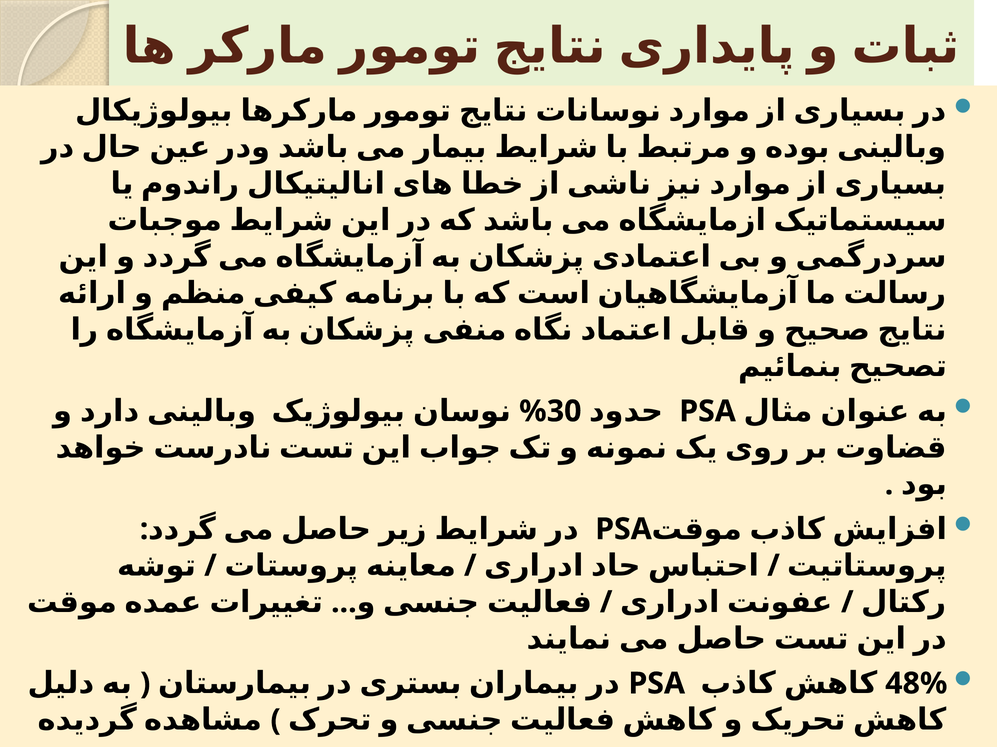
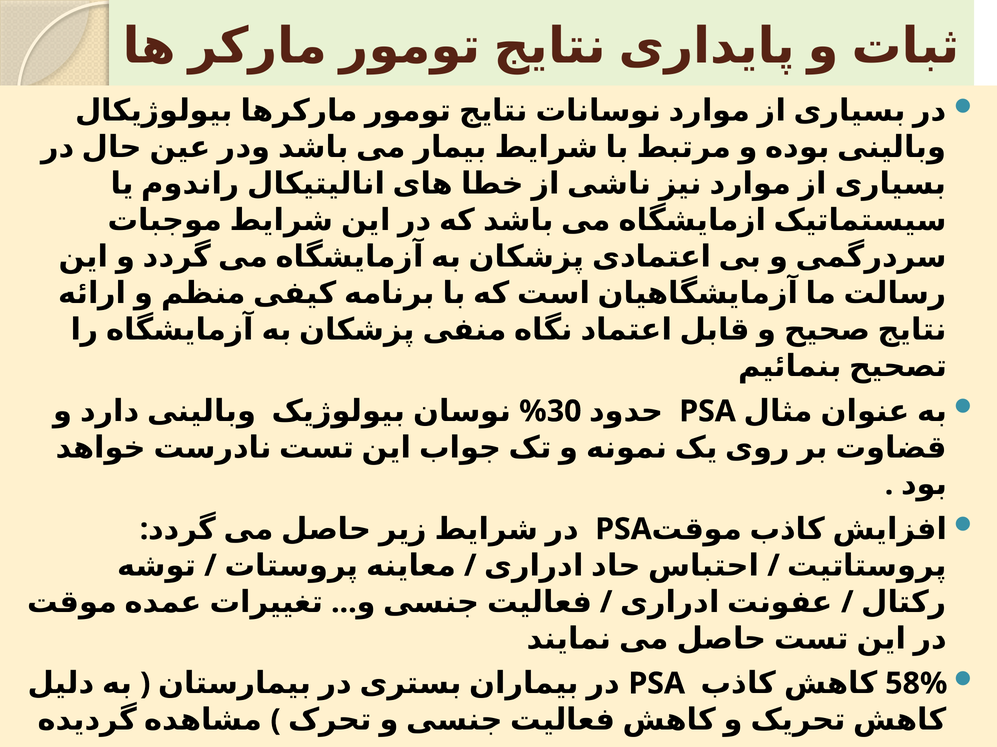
48%: 48% -> 58%
